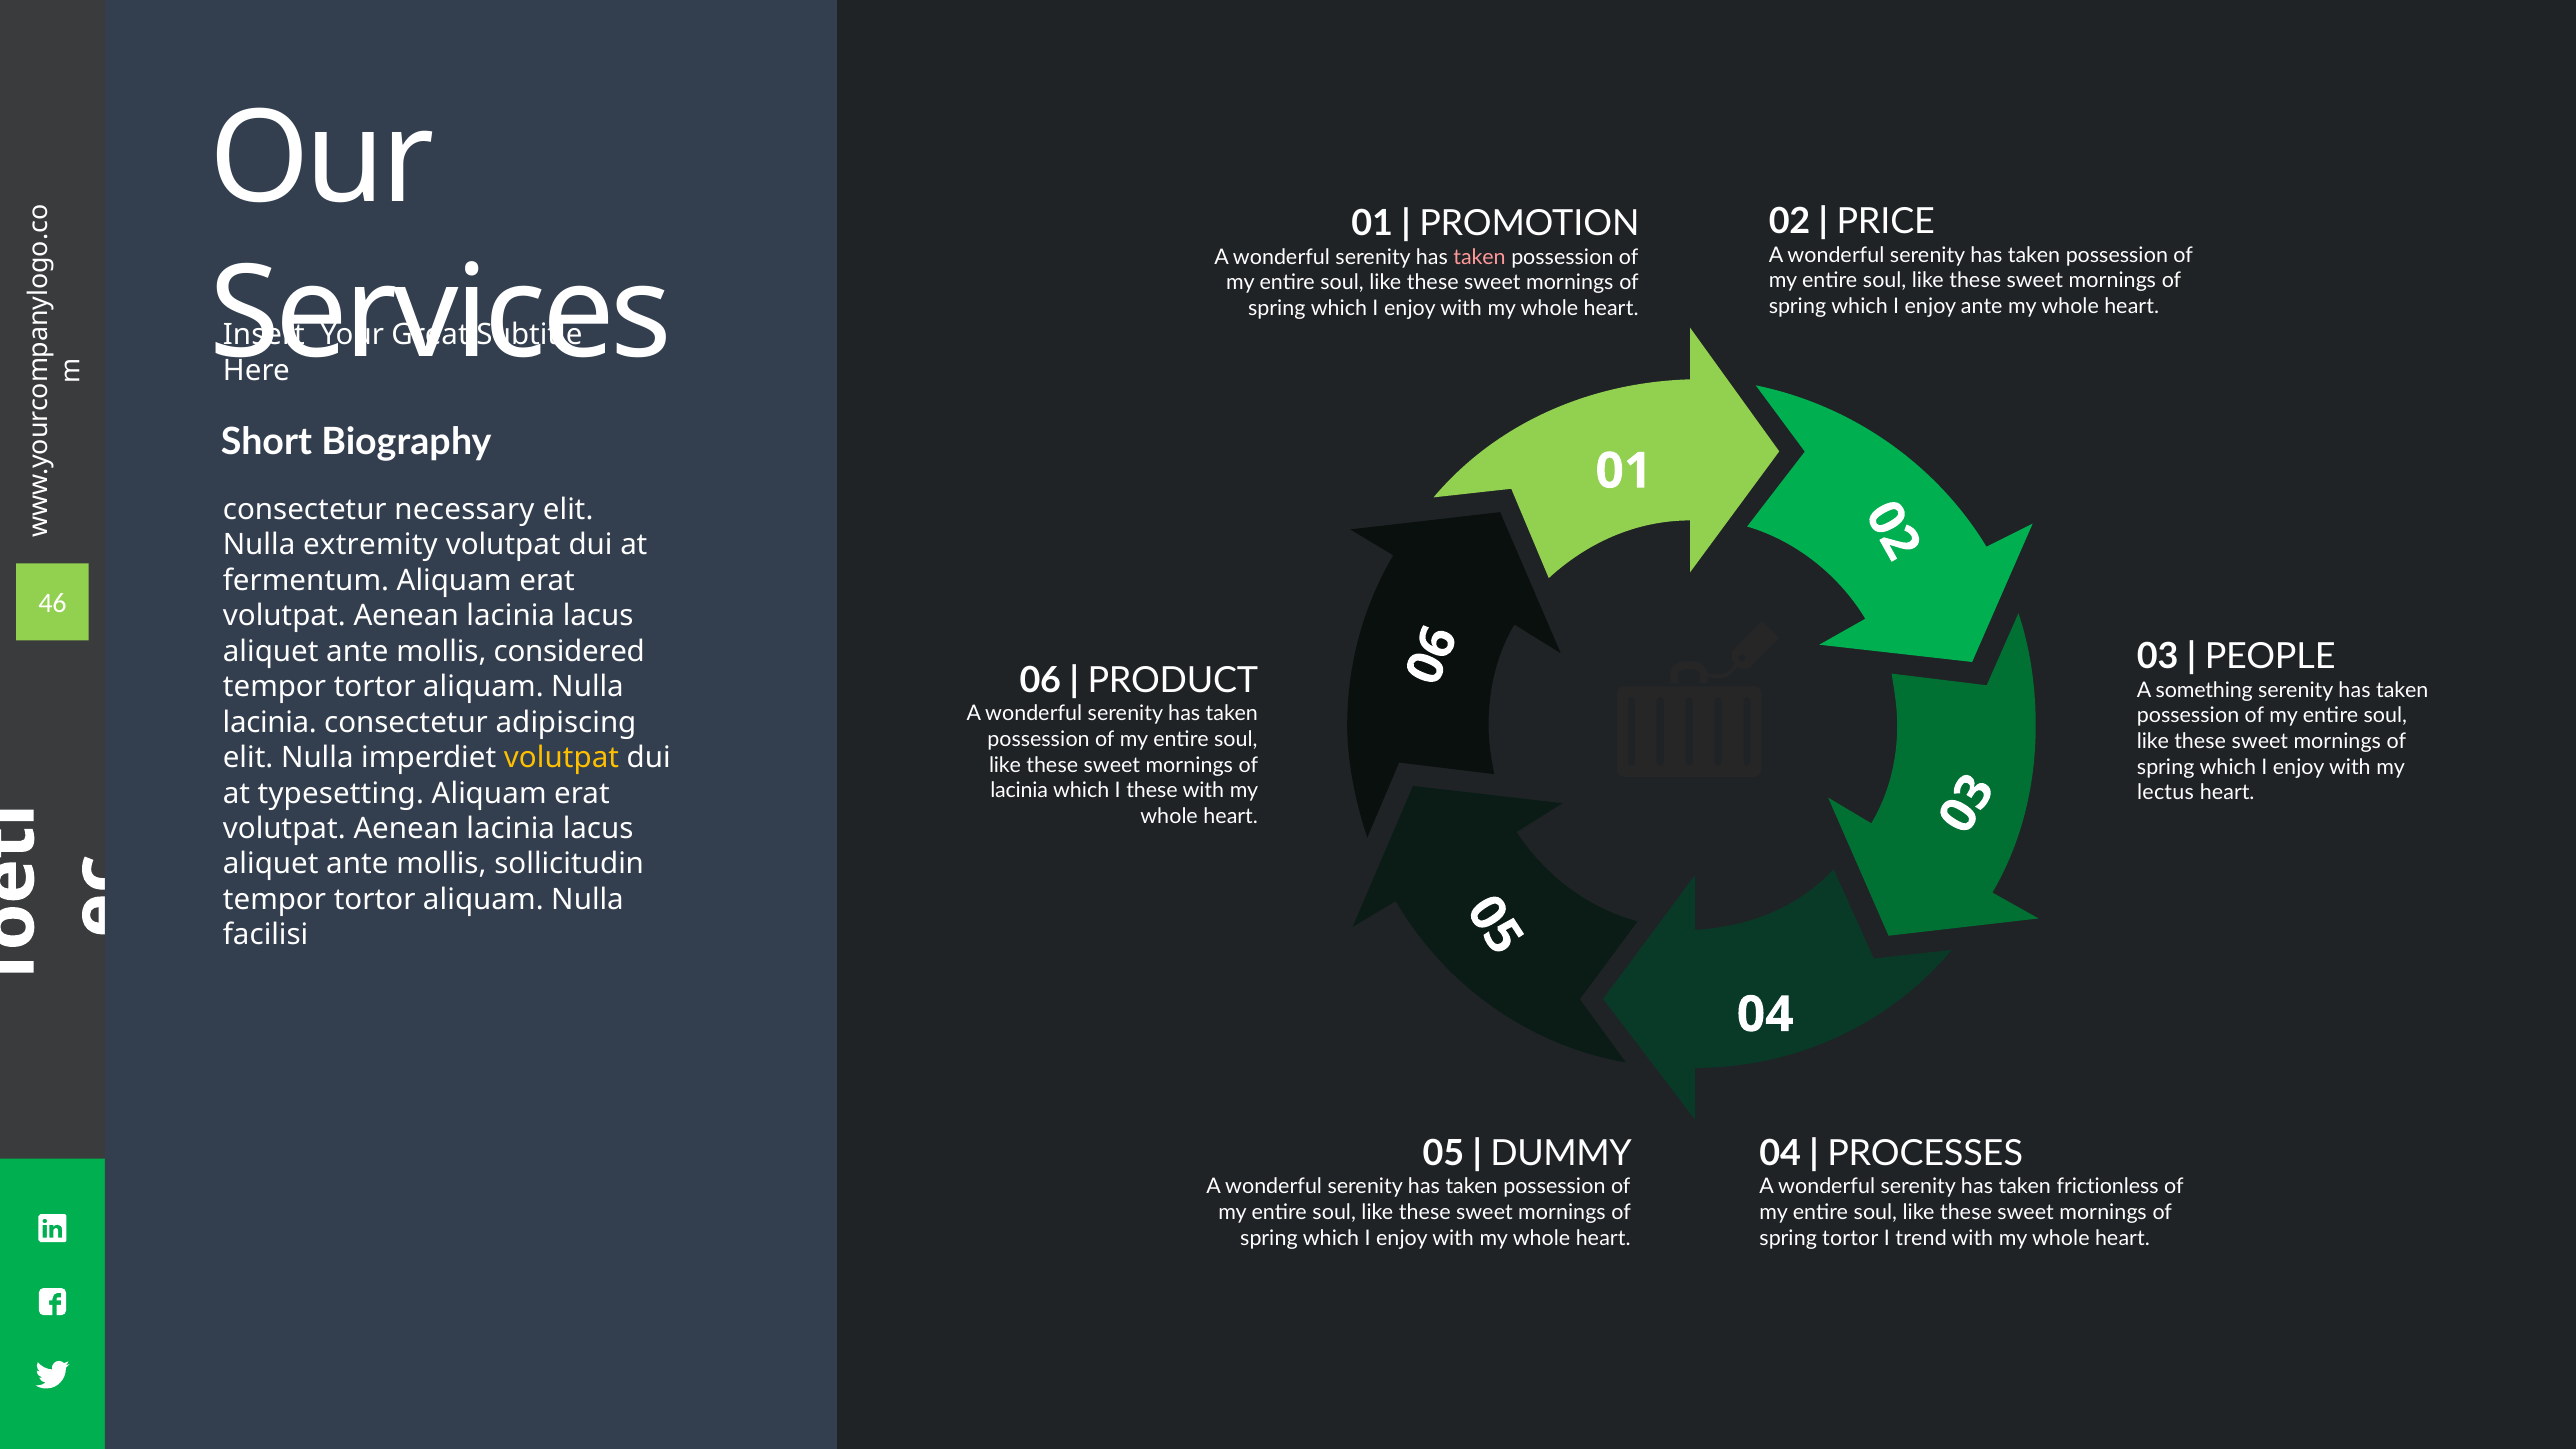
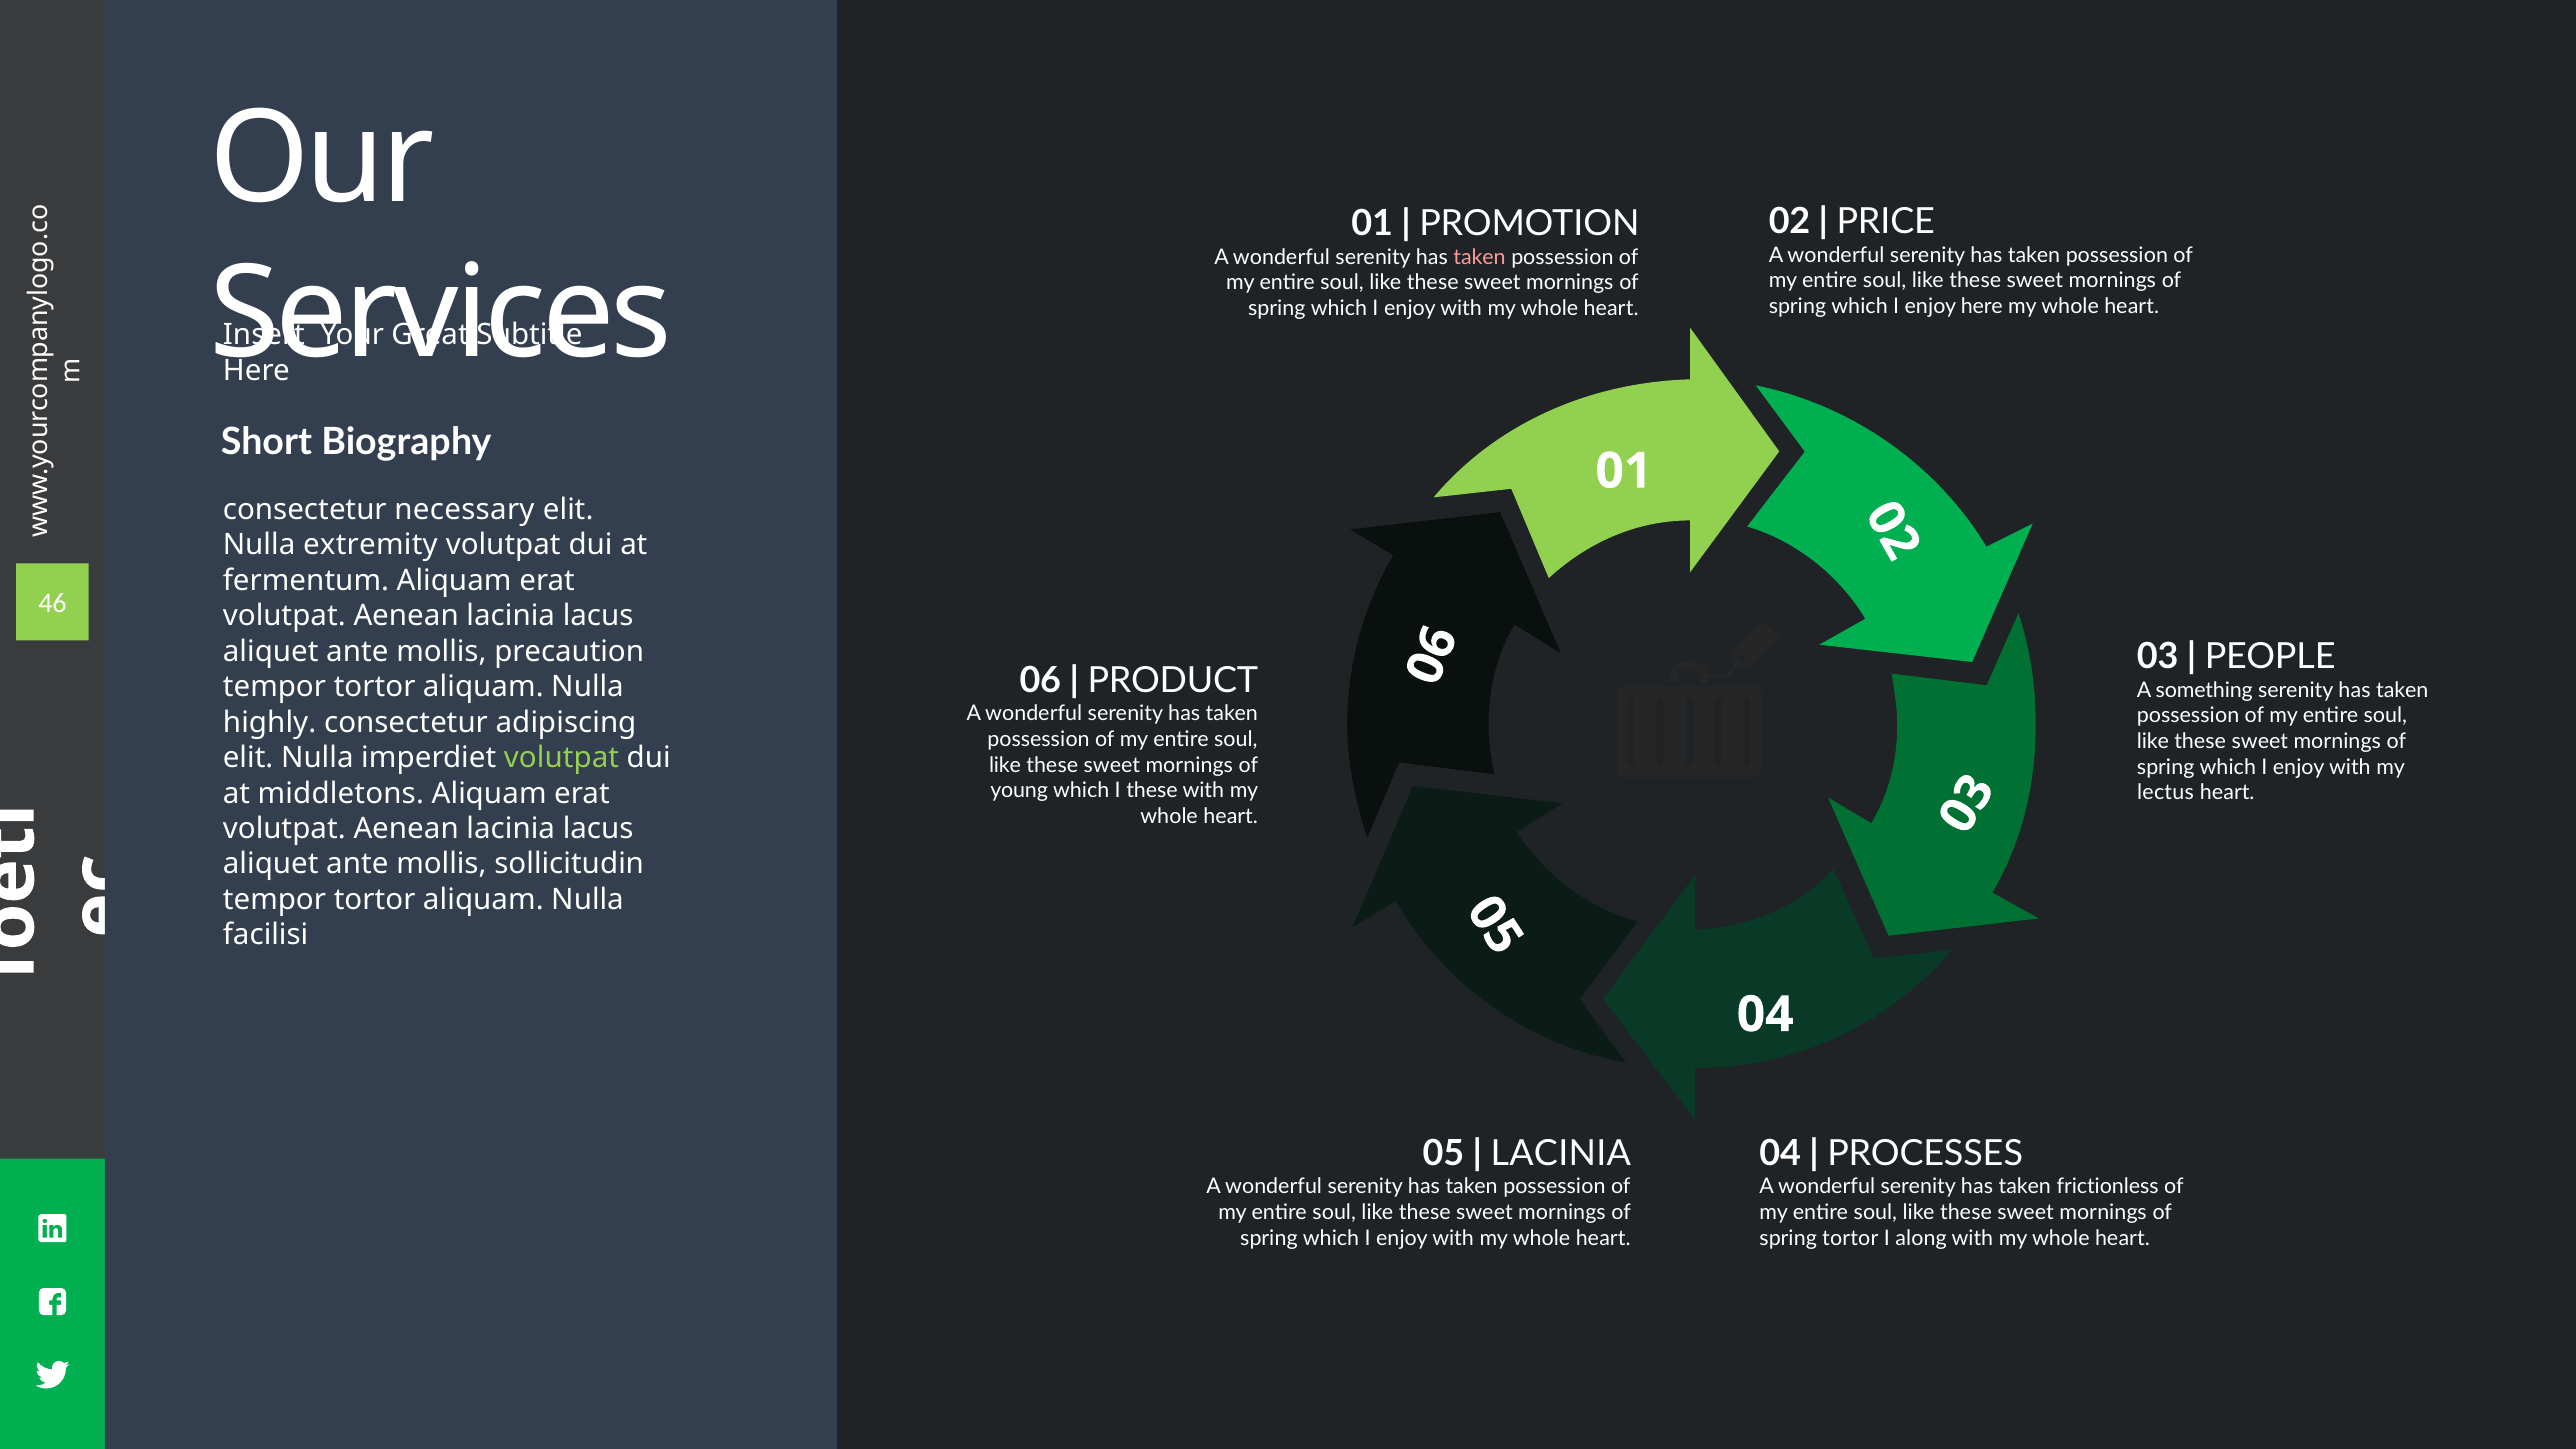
enjoy ante: ante -> here
considered: considered -> precaution
lacinia at (270, 722): lacinia -> highly
volutpat at (561, 758) colour: yellow -> light green
lacinia at (1019, 791): lacinia -> young
typesetting: typesetting -> middletons
DUMMY at (1561, 1153): DUMMY -> LACINIA
trend: trend -> along
